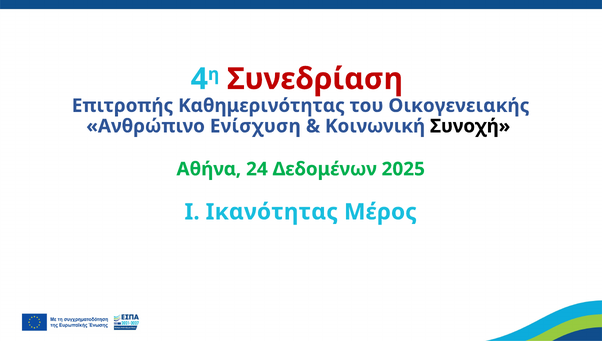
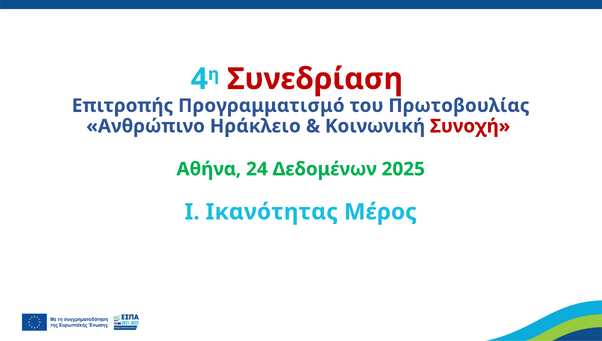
Καθημερινότητας: Καθημερινότητας -> Προγραμματισμό
Οικογενειακής: Οικογενειακής -> Πρωτοβουλίας
Ενίσχυση: Ενίσχυση -> Ηράκλειο
Συνοχή colour: black -> red
